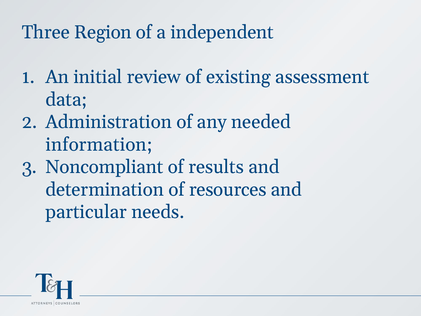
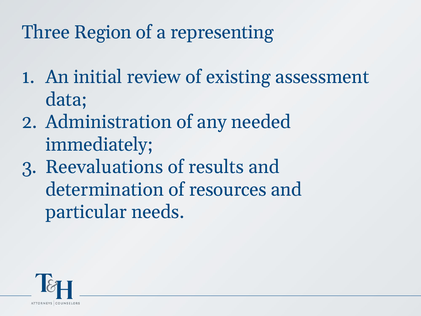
independent: independent -> representing
information: information -> immediately
Noncompliant: Noncompliant -> Reevaluations
